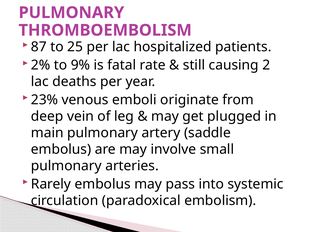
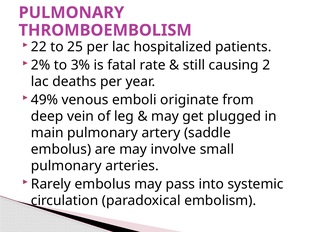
87: 87 -> 22
9%: 9% -> 3%
23%: 23% -> 49%
